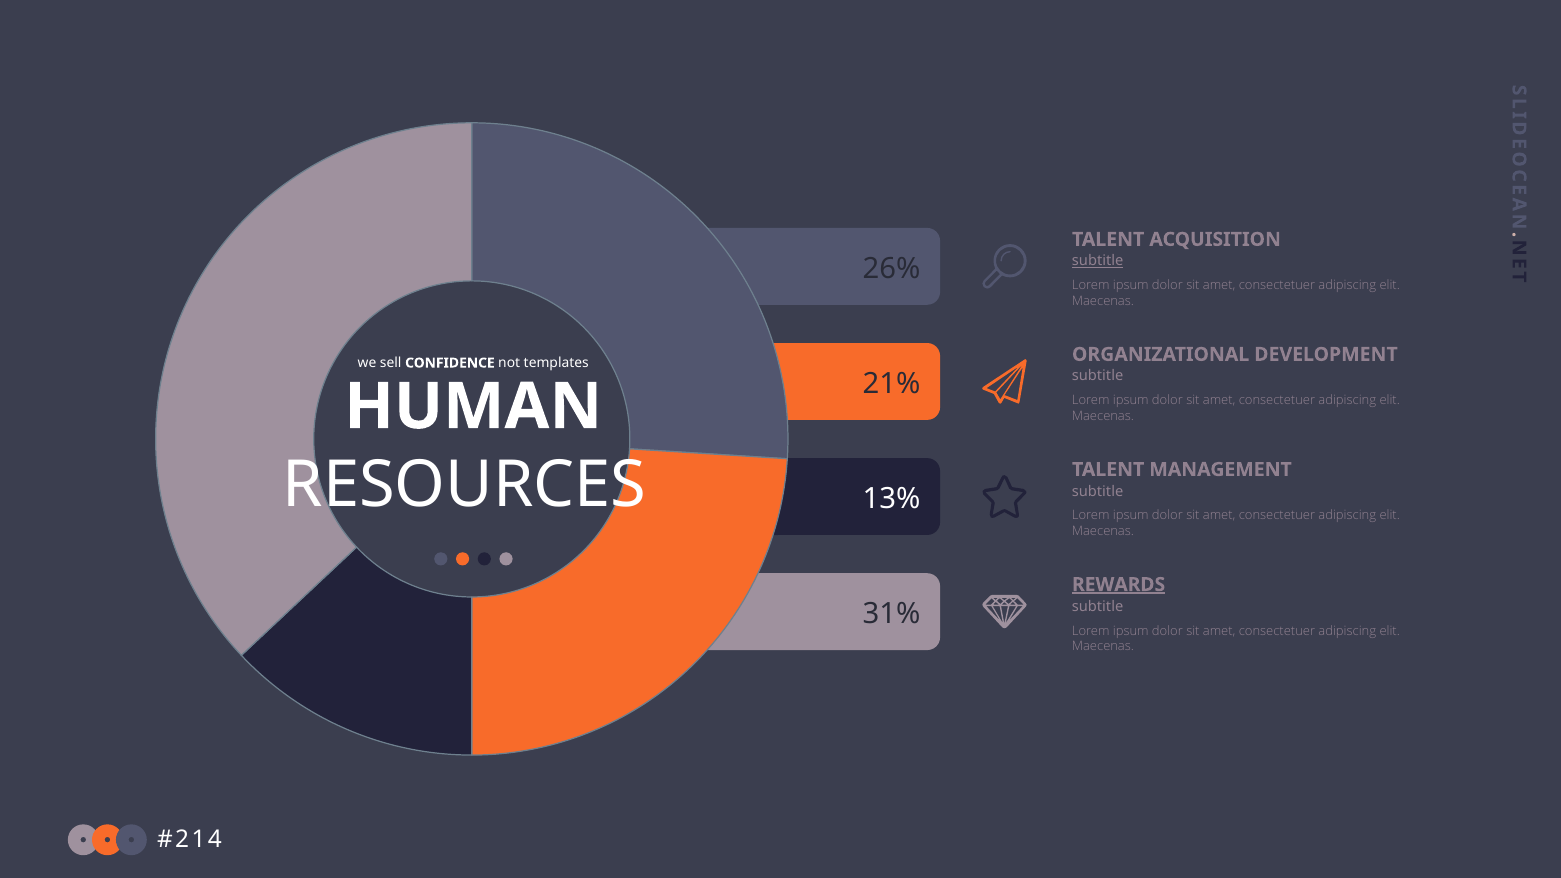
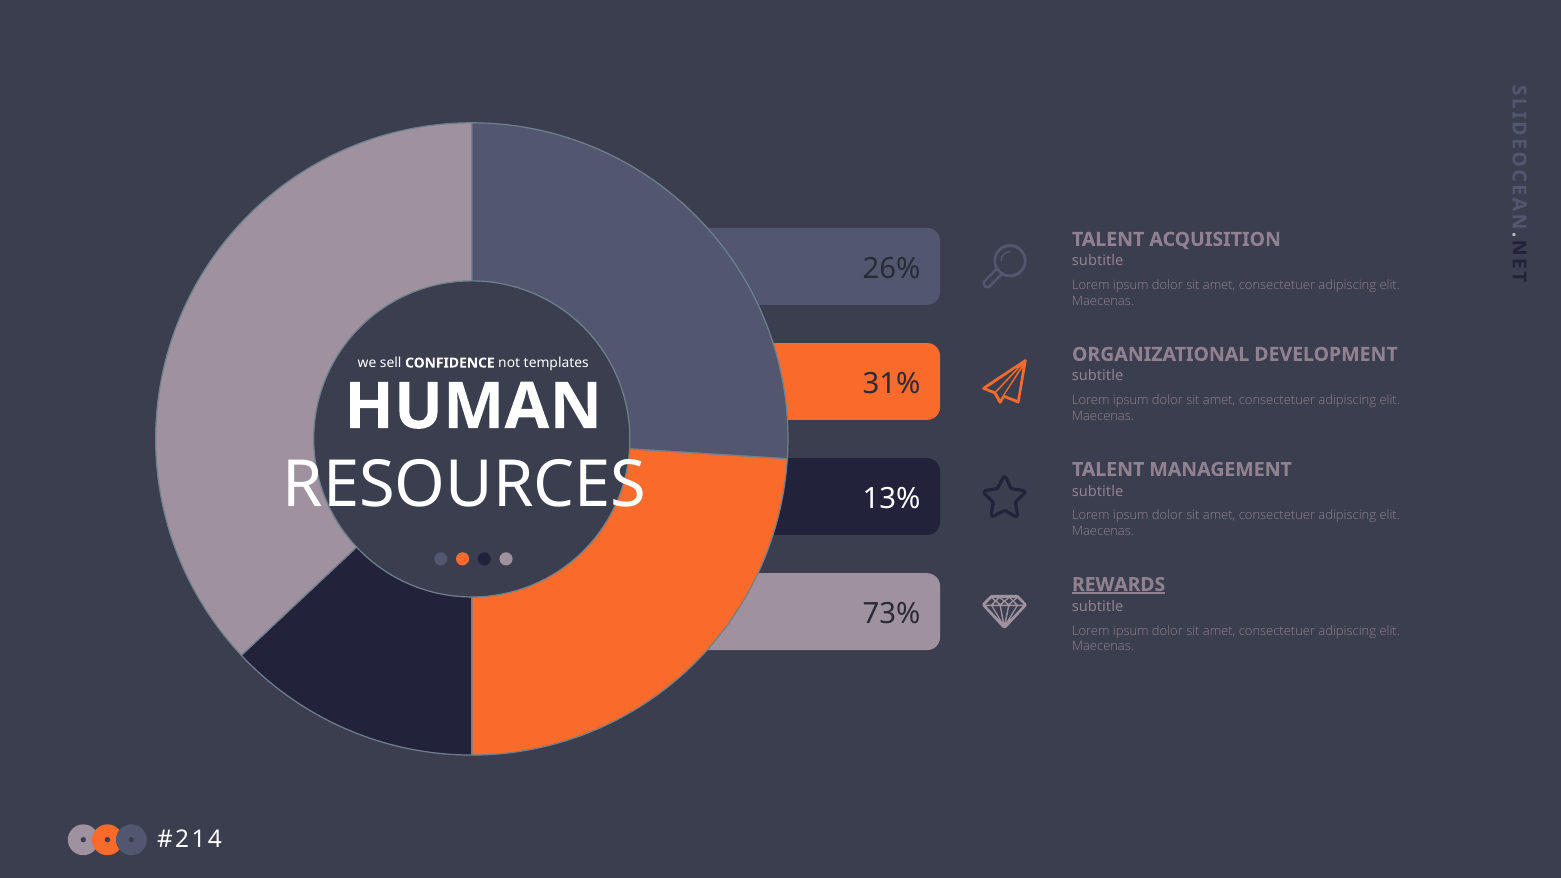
subtitle at (1098, 261) underline: present -> none
21%: 21% -> 31%
31%: 31% -> 73%
